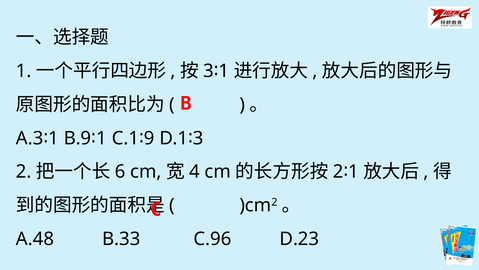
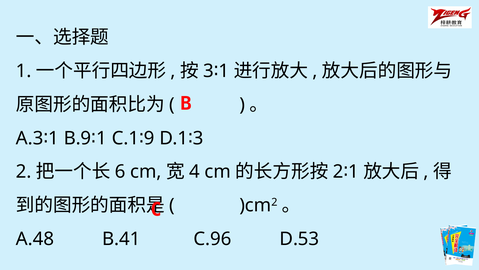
B.33: B.33 -> B.41
D.23: D.23 -> D.53
